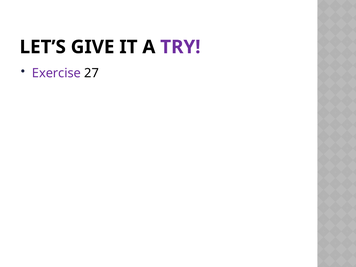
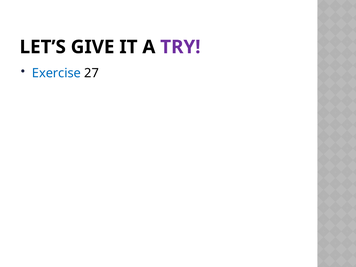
Exercise colour: purple -> blue
